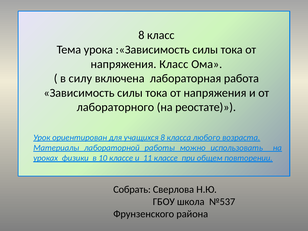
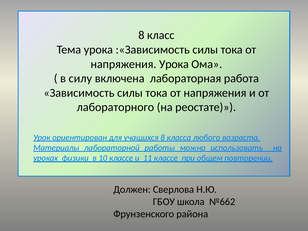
напряжения Класс: Класс -> Урока
Собрать: Собрать -> Должен
№537: №537 -> №662
